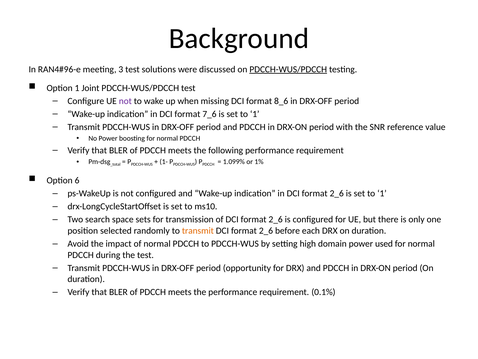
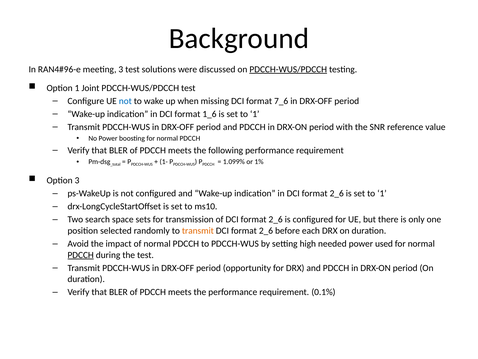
not at (125, 101) colour: purple -> blue
8_6: 8_6 -> 7_6
7_6: 7_6 -> 1_6
Option 6: 6 -> 3
domain: domain -> needed
PDCCH at (81, 255) underline: none -> present
